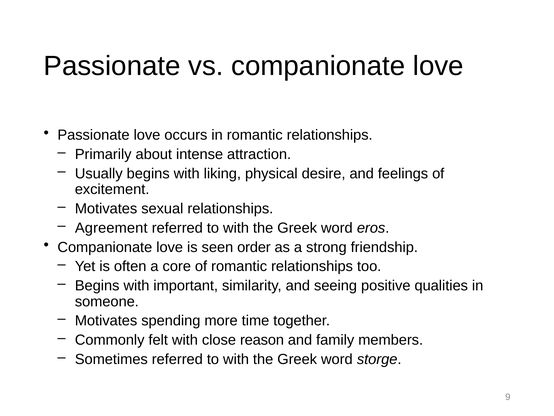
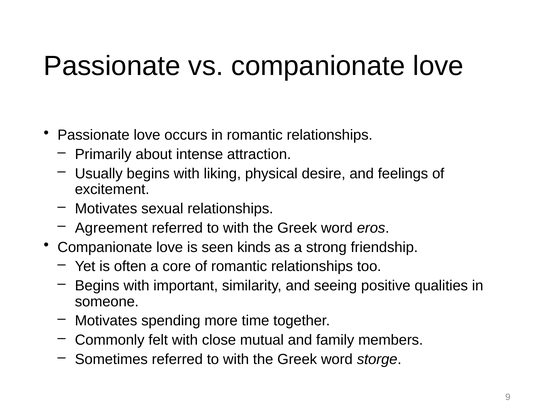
order: order -> kinds
reason: reason -> mutual
